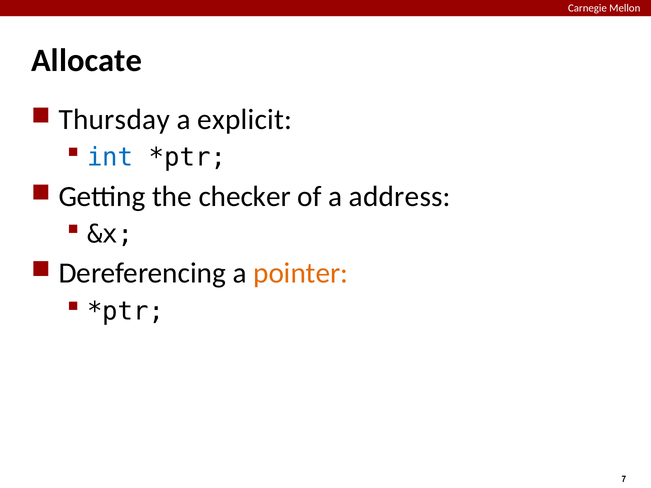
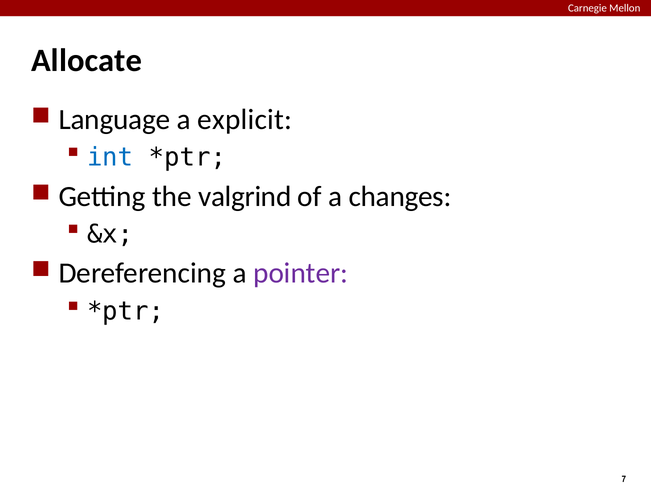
Thursday: Thursday -> Language
checker: checker -> valgrind
address: address -> changes
pointer colour: orange -> purple
